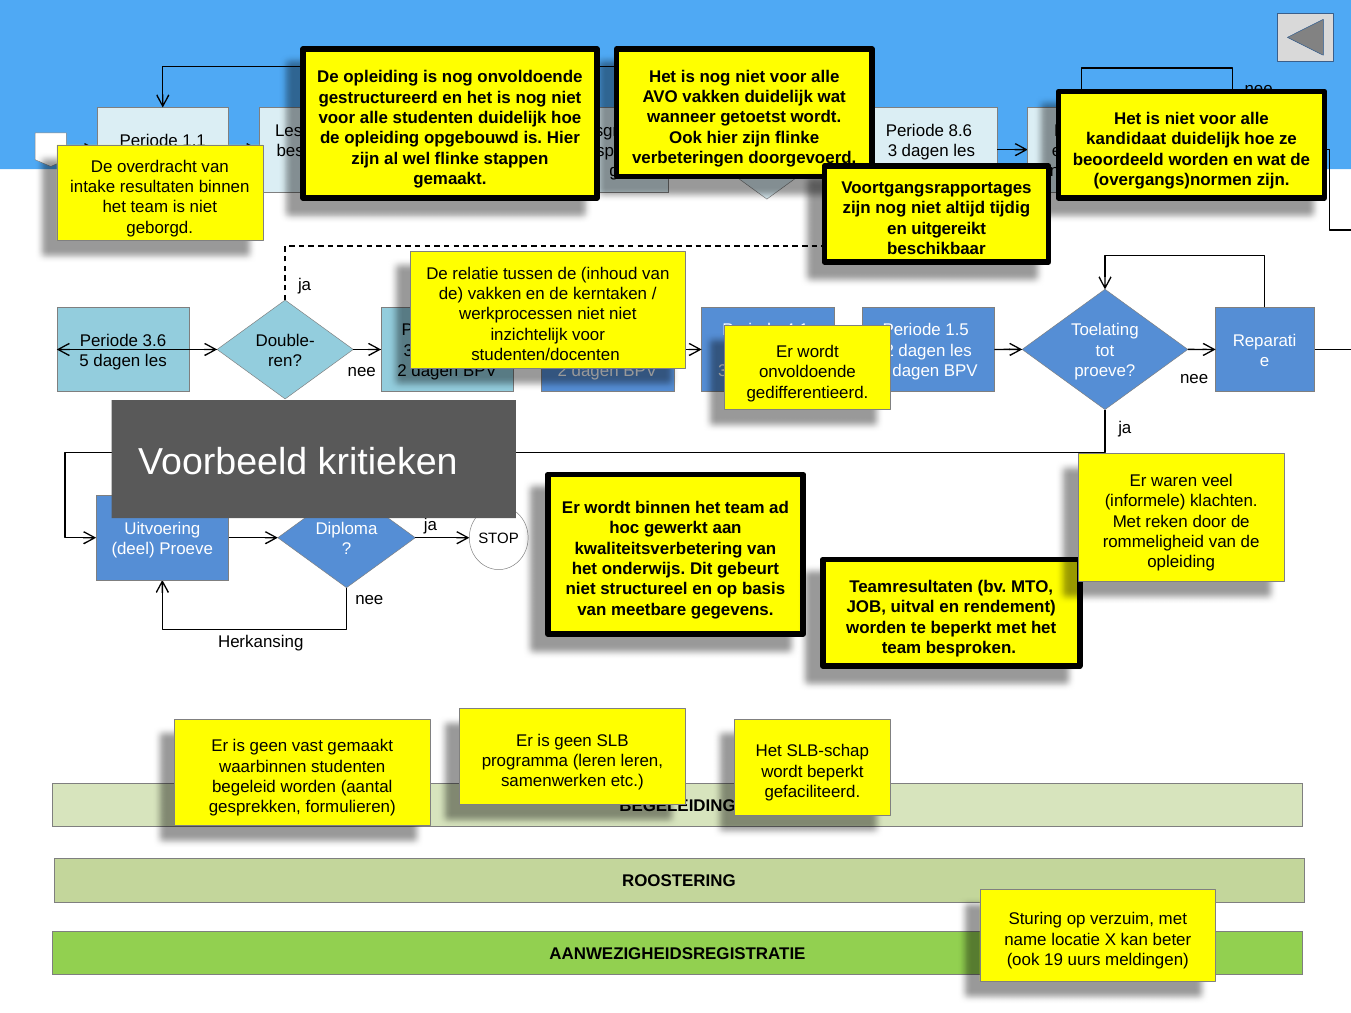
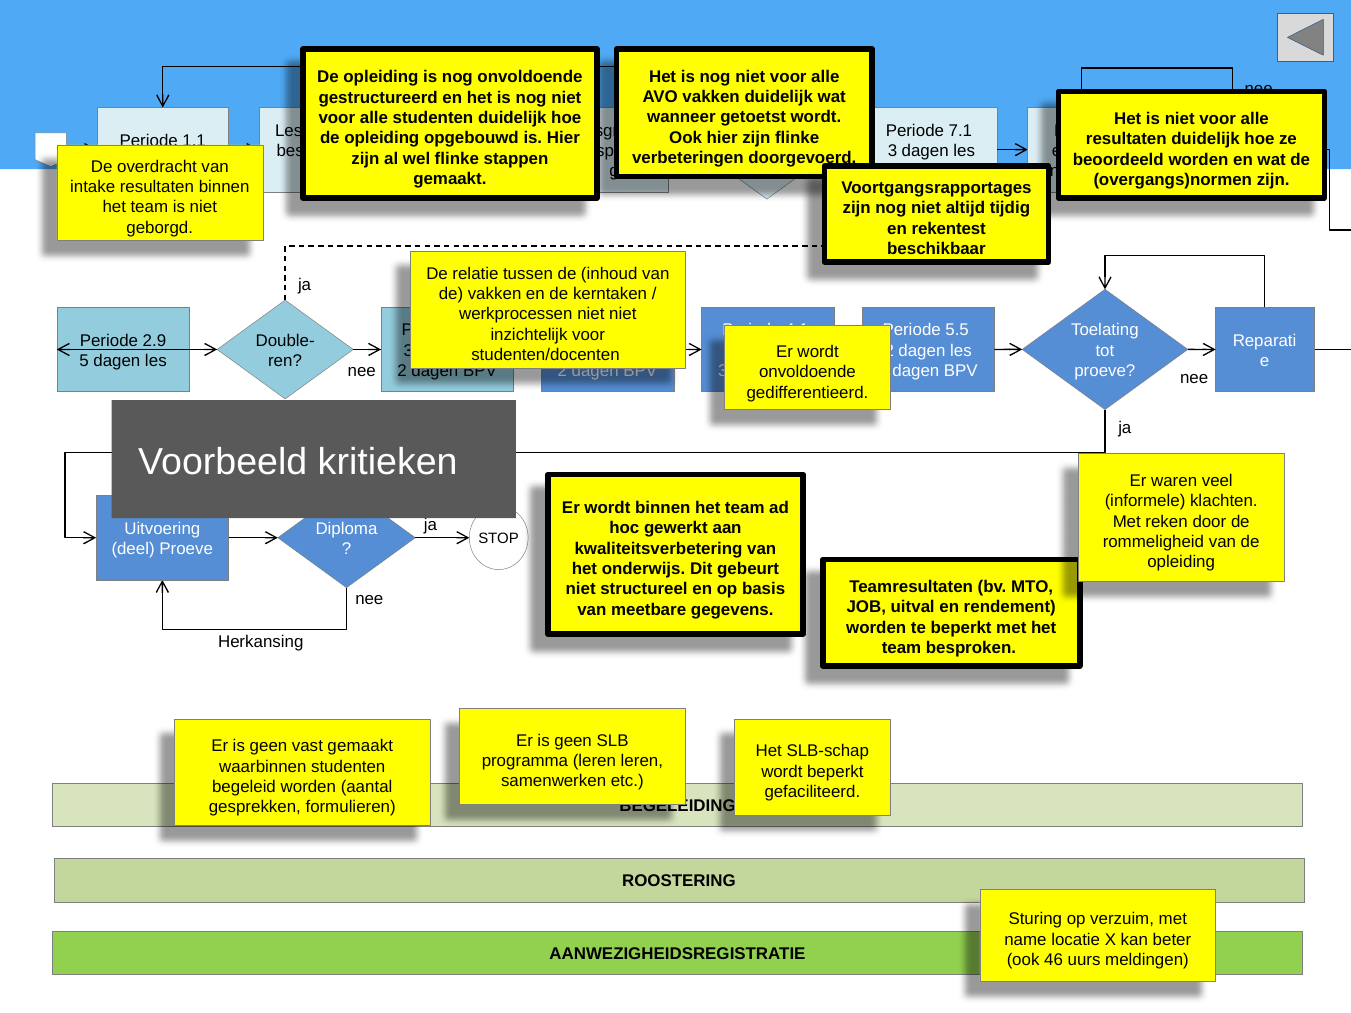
8.6: 8.6 -> 7.1
kandidaat at (1126, 139): kandidaat -> resultaten
uitgereikt: uitgereikt -> rekentest
1.5: 1.5 -> 5.5
3.6: 3.6 -> 2.9
19: 19 -> 46
